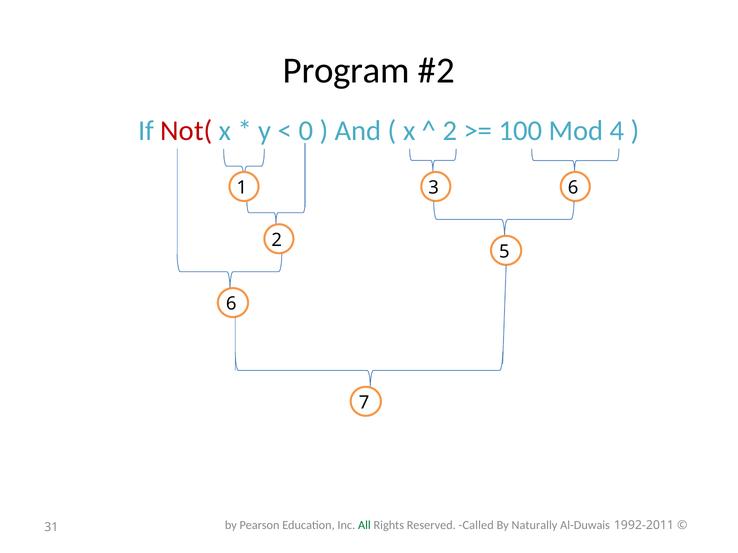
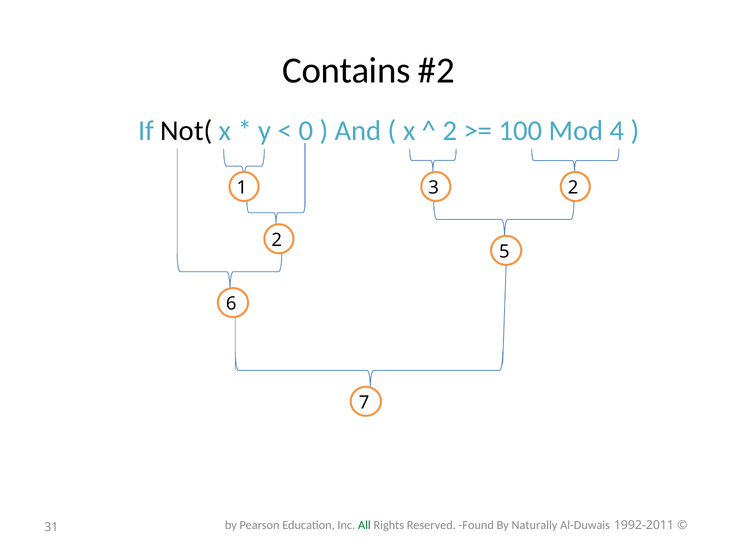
Program: Program -> Contains
Not( colour: red -> black
3 6: 6 -> 2
Called: Called -> Found
